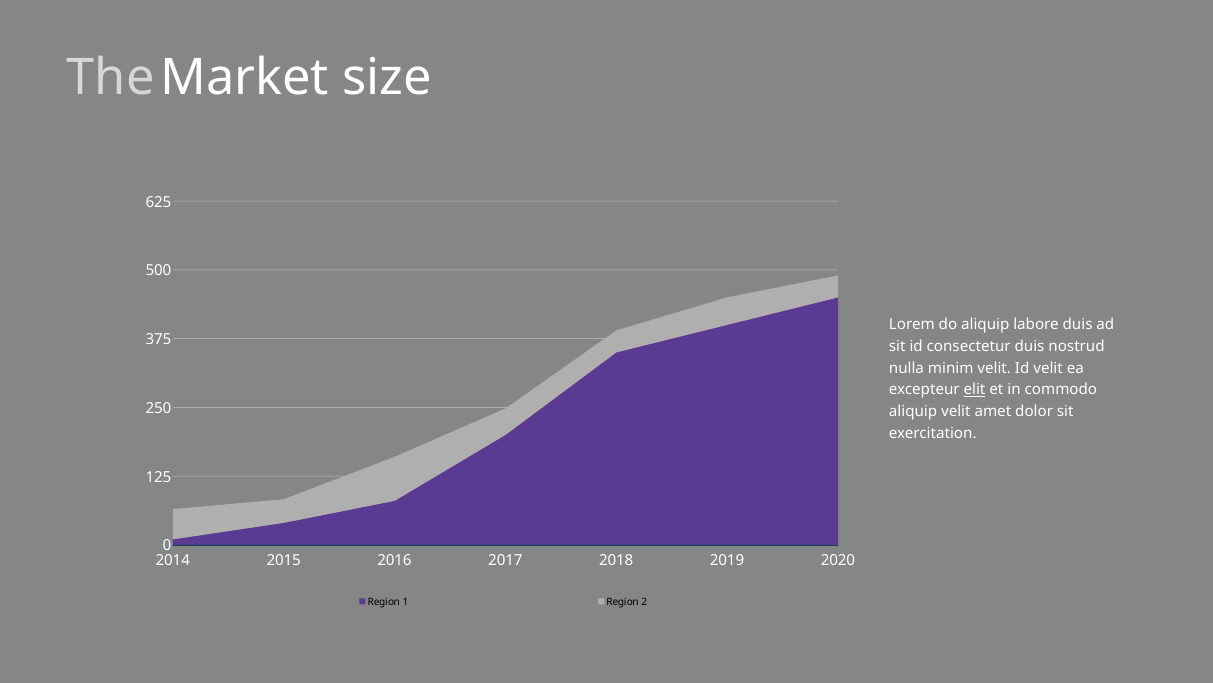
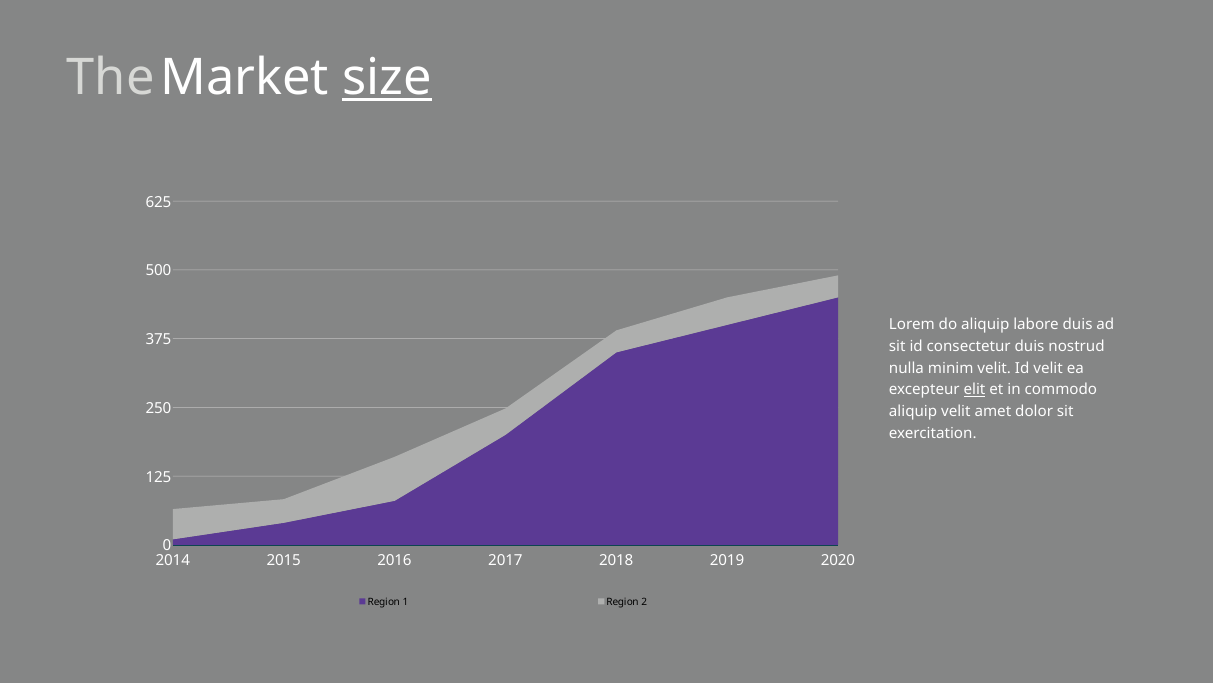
size underline: none -> present
